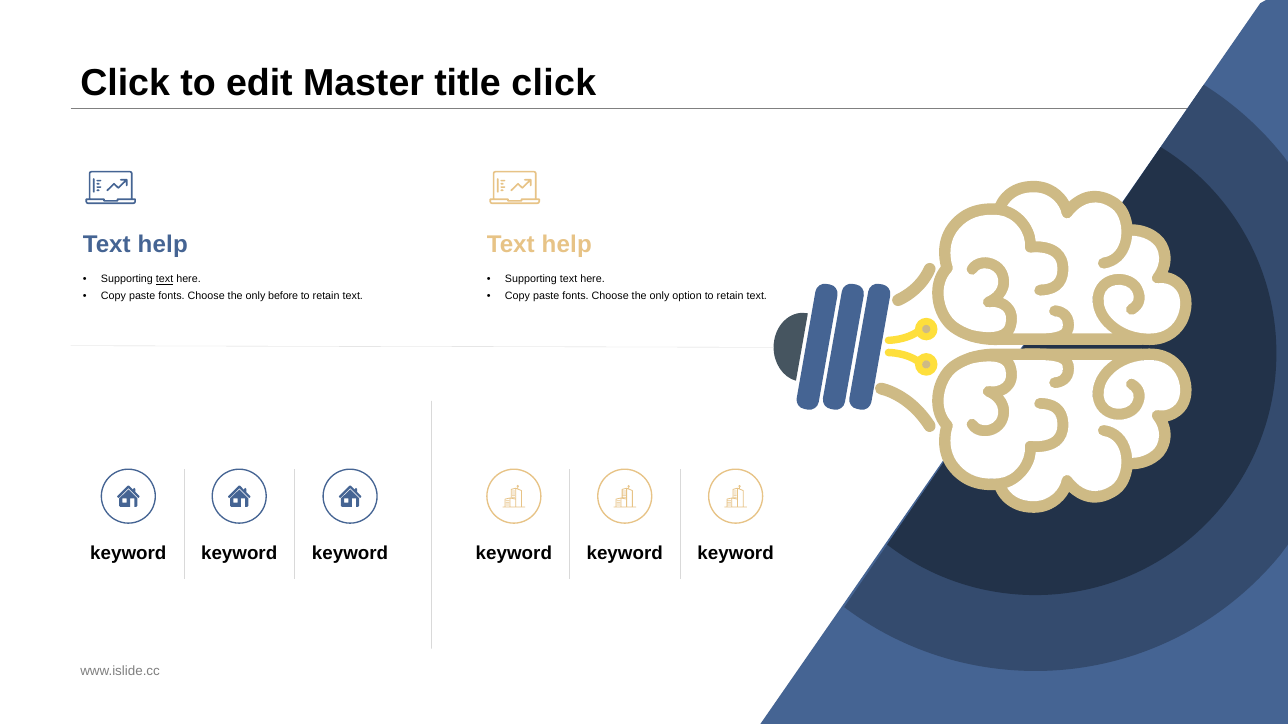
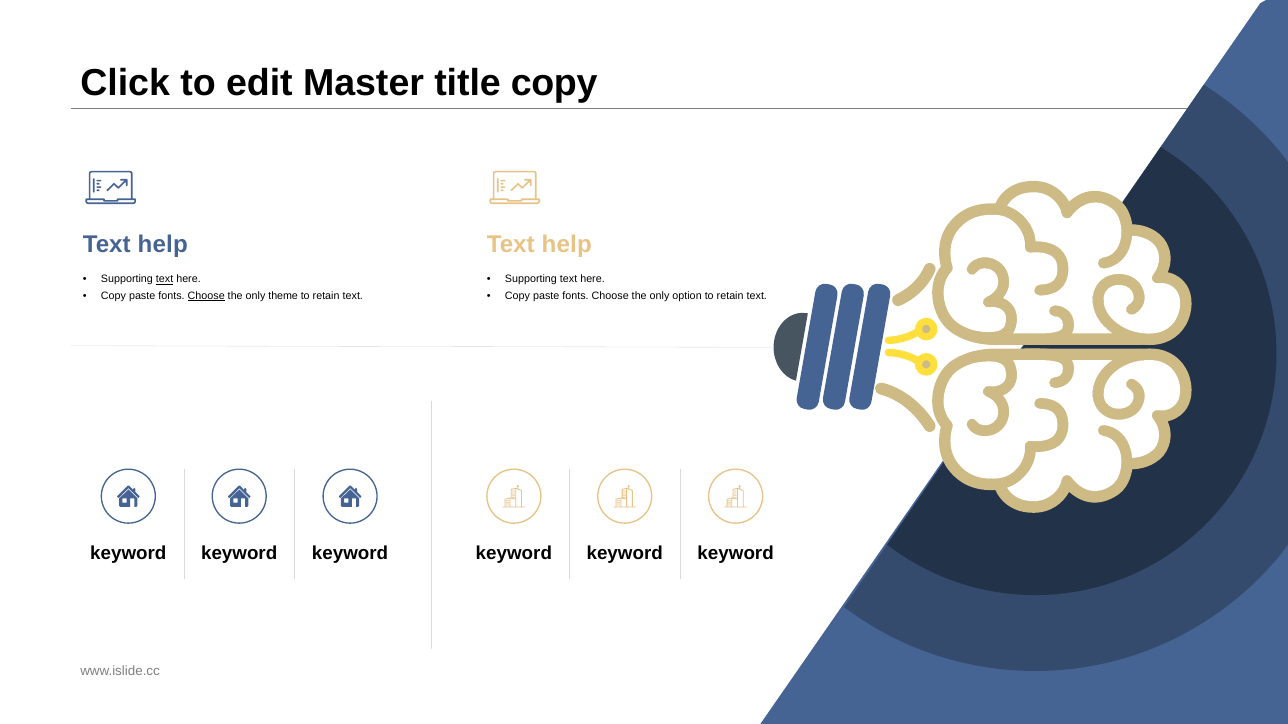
title click: click -> copy
Choose at (206, 296) underline: none -> present
before: before -> theme
